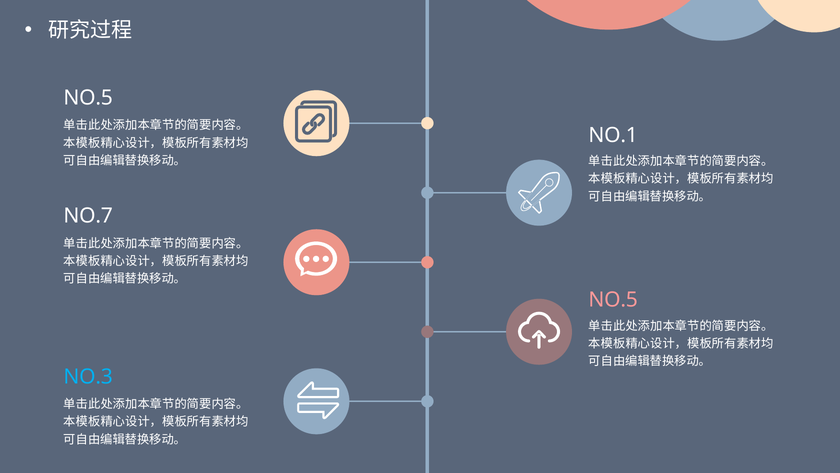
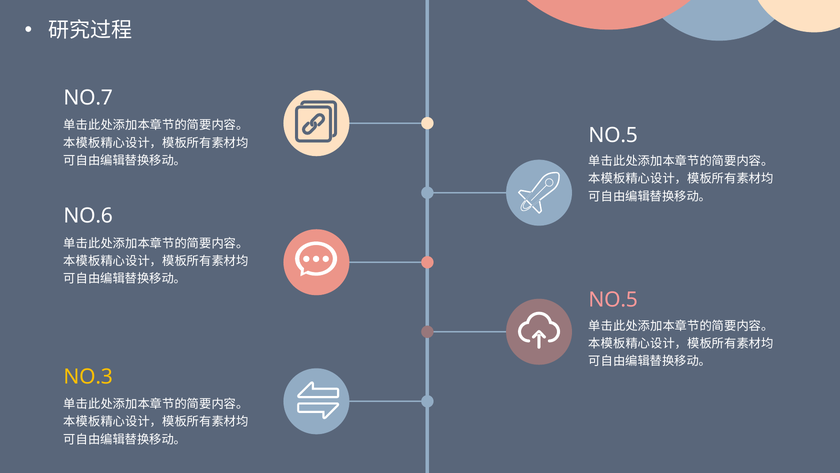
NO.5 at (88, 98): NO.5 -> NO.7
NO.1 at (613, 135): NO.1 -> NO.5
NO.7: NO.7 -> NO.6
NO.3 colour: light blue -> yellow
